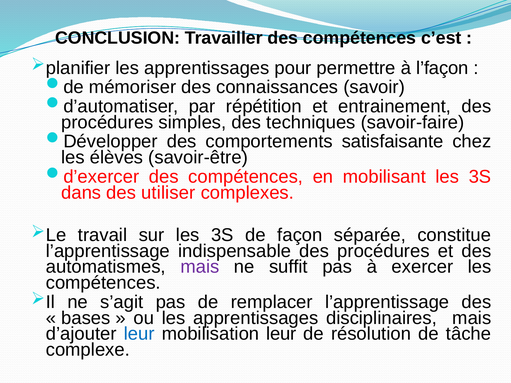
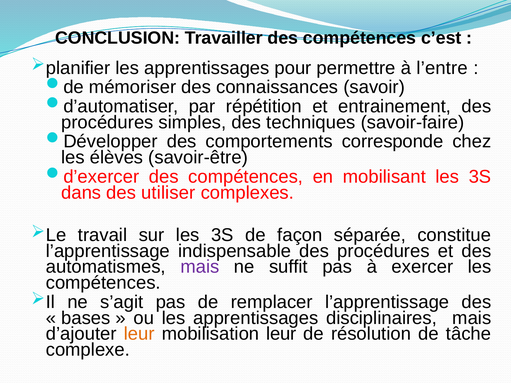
l’façon: l’façon -> l’entre
satisfaisante: satisfaisante -> corresponde
leur at (139, 334) colour: blue -> orange
